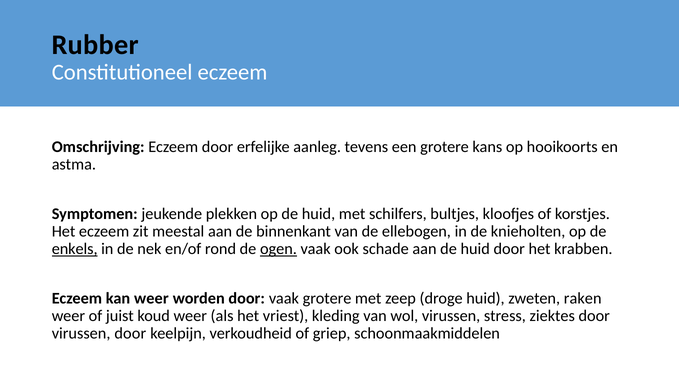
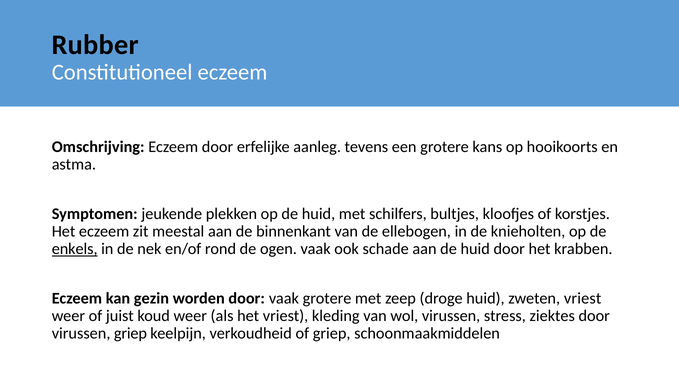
ogen underline: present -> none
kan weer: weer -> gezin
zweten raken: raken -> vriest
virussen door: door -> griep
